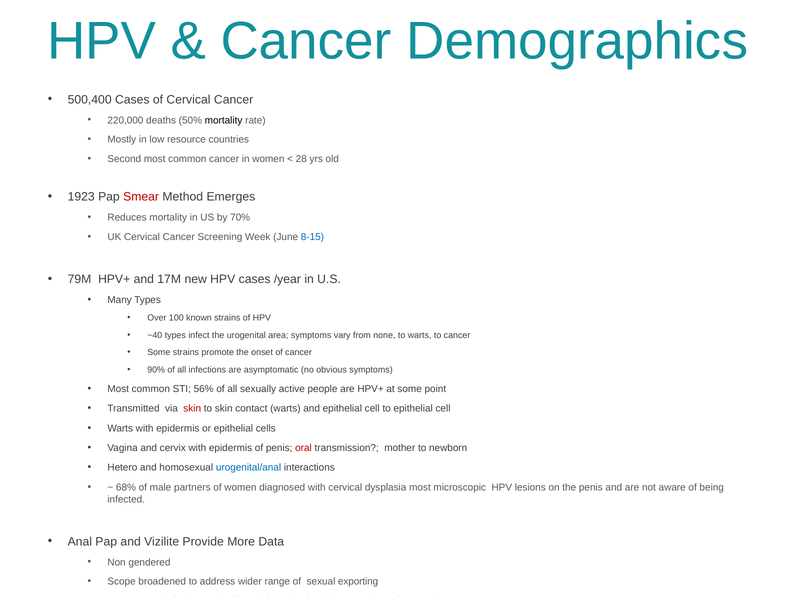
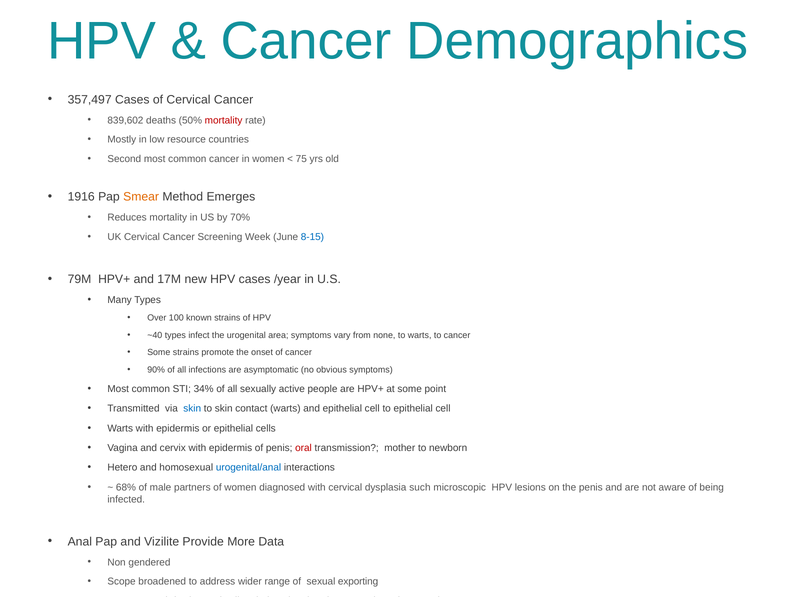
500,400: 500,400 -> 357,497
220,000: 220,000 -> 839,602
mortality at (224, 120) colour: black -> red
28: 28 -> 75
1923: 1923 -> 1916
Smear colour: red -> orange
56%: 56% -> 34%
skin at (192, 409) colour: red -> blue
dysplasia most: most -> such
